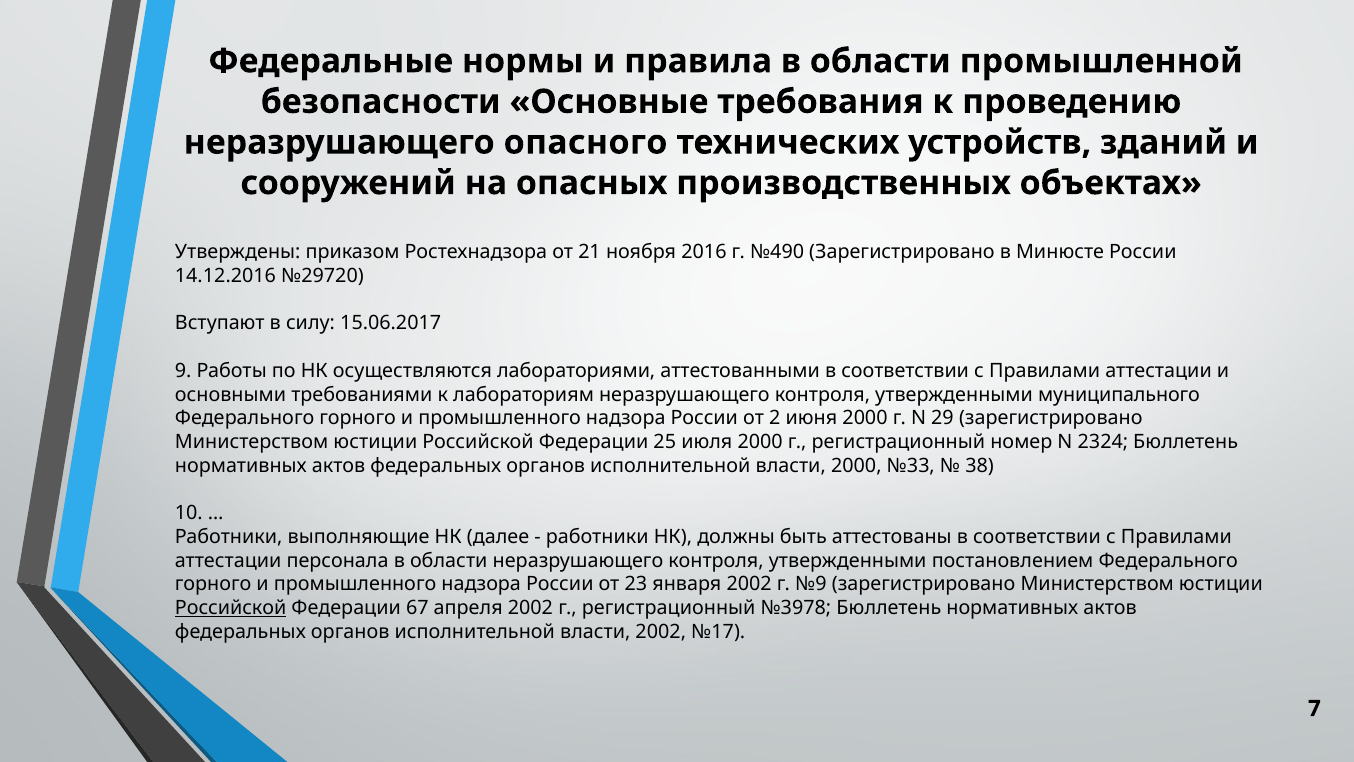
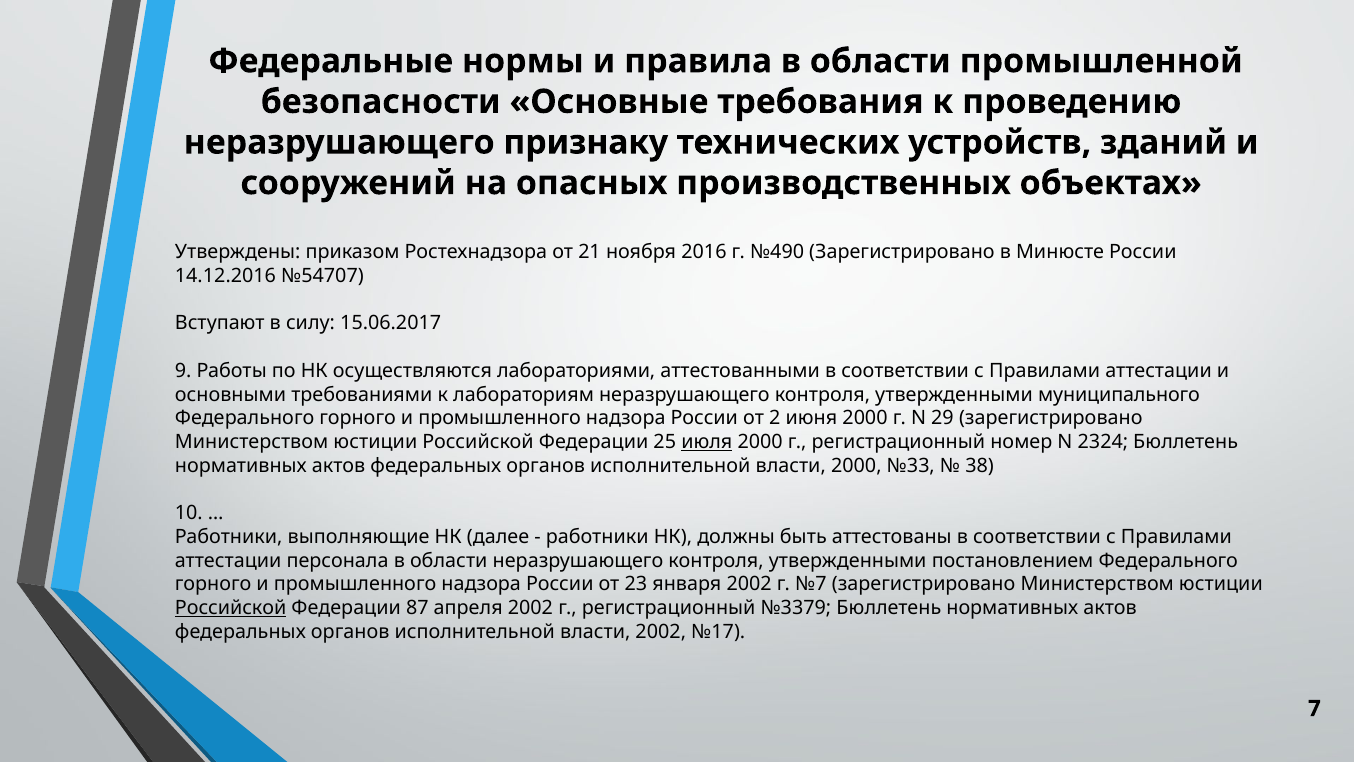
опасного: опасного -> признаку
№29720: №29720 -> №54707
июля underline: none -> present
№9: №9 -> №7
67: 67 -> 87
№3978: №3978 -> №3379
